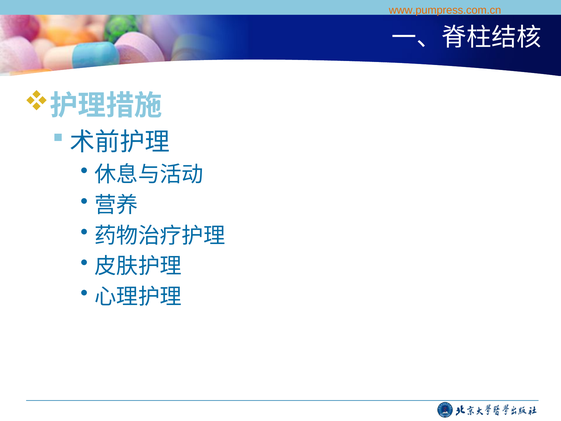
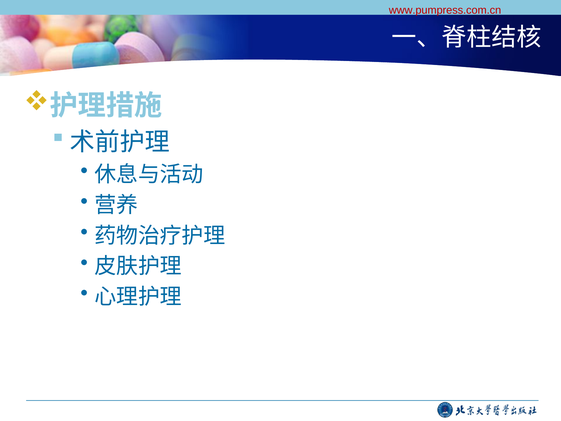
www.pumpress.com.cn colour: orange -> red
